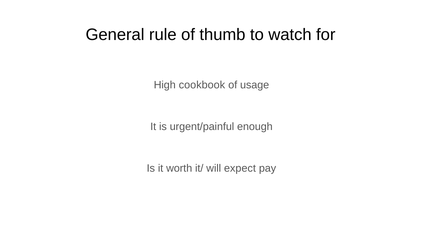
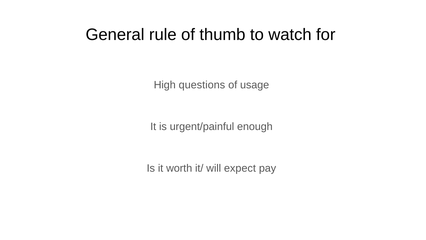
cookbook: cookbook -> questions
